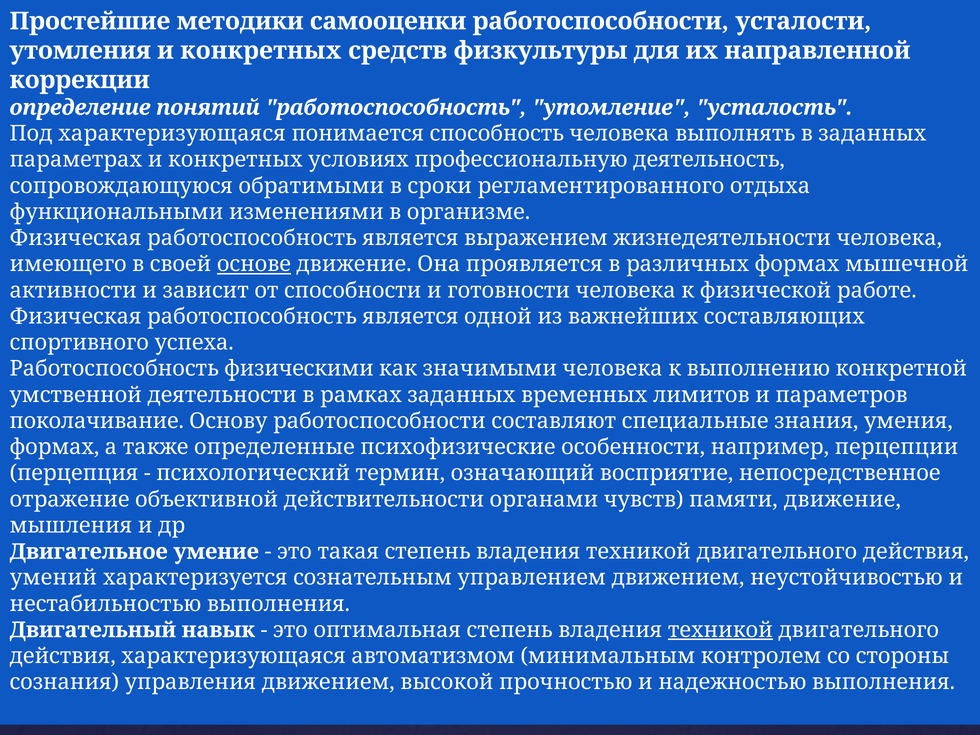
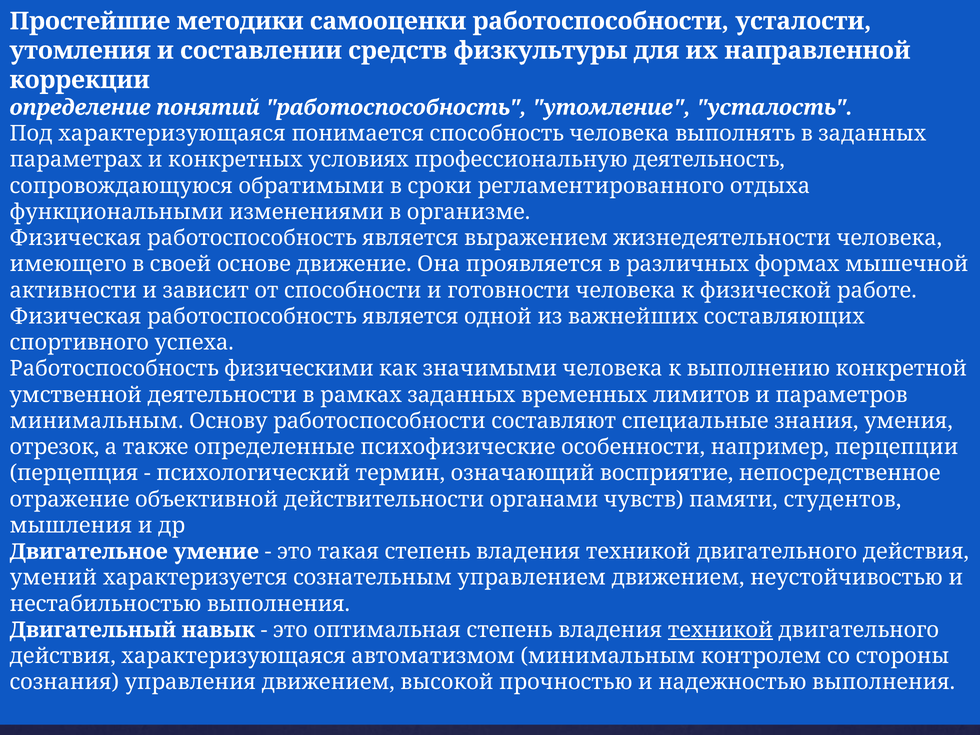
утомления и конкретных: конкретных -> составлении
основе underline: present -> none
поколачивание at (97, 421): поколачивание -> минимальным
формах at (54, 447): формах -> отрезок
памяти движение: движение -> студентов
